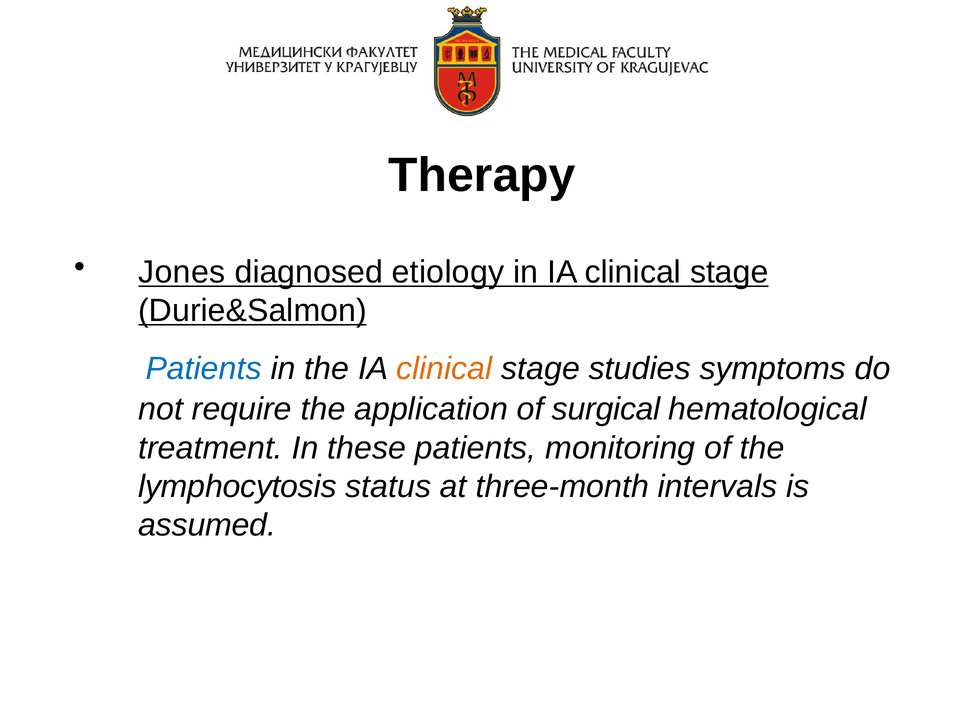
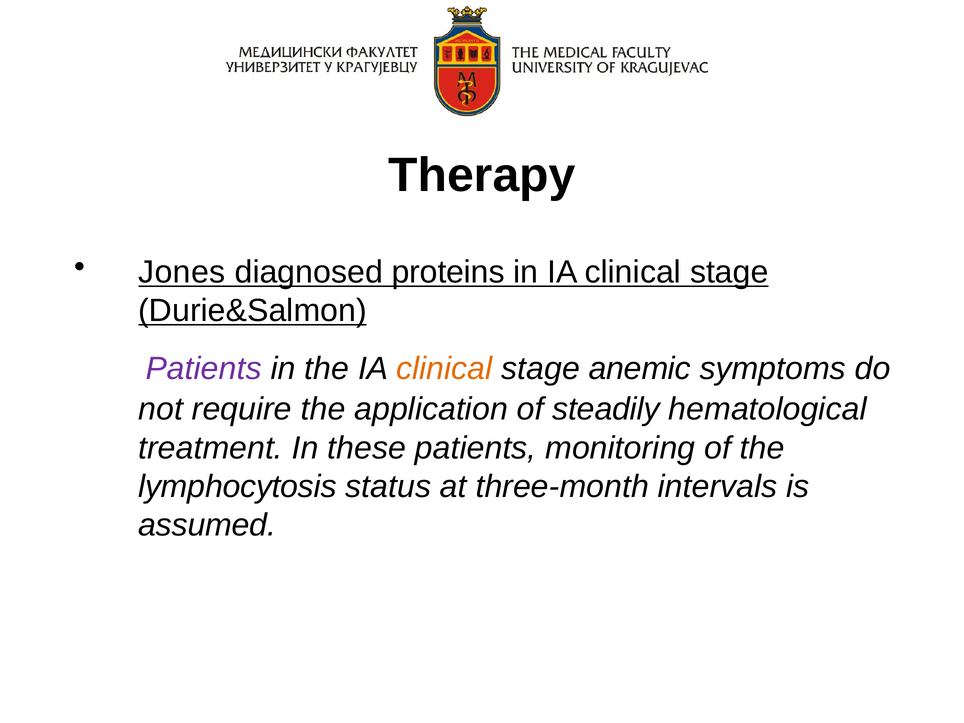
etiology: etiology -> proteins
Patients at (204, 369) colour: blue -> purple
studies: studies -> anemic
surgical: surgical -> steadily
